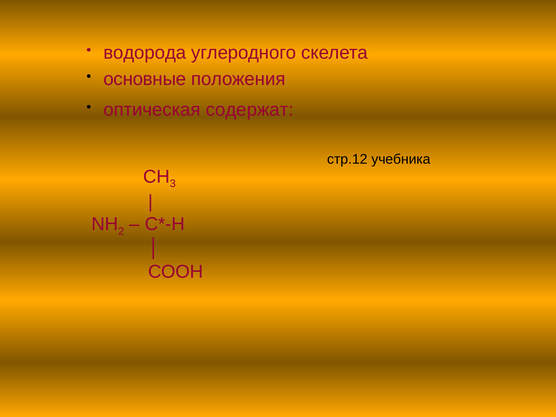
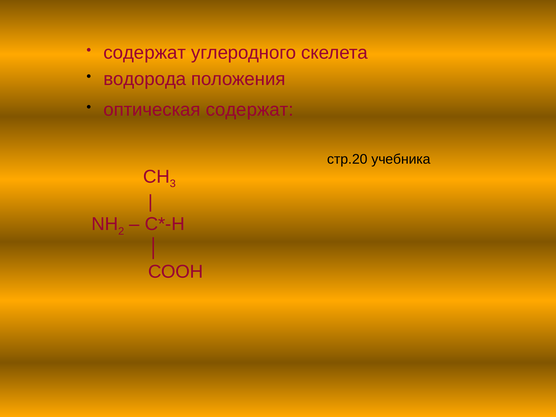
водорода at (145, 53): водорода -> содержат
основные: основные -> водорода
стр.12: стр.12 -> стр.20
